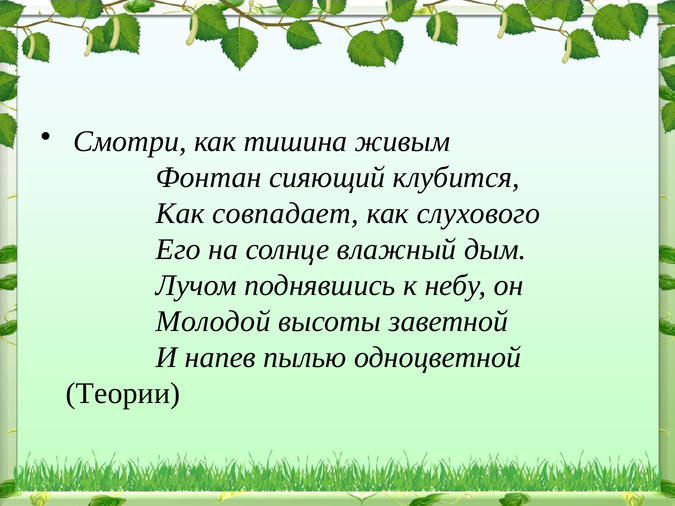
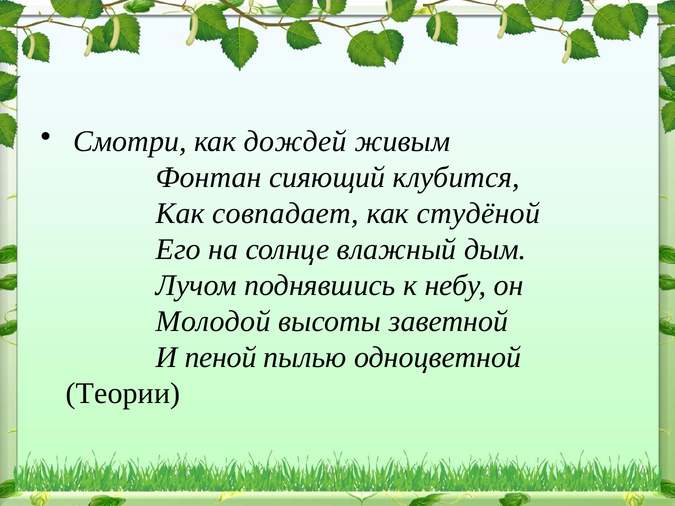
тишина: тишина -> дождей
слухового: слухового -> студёной
напев: напев -> пеной
